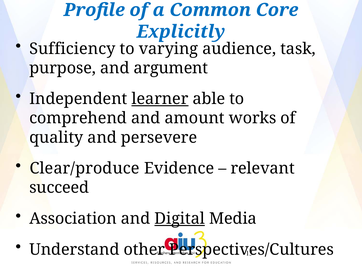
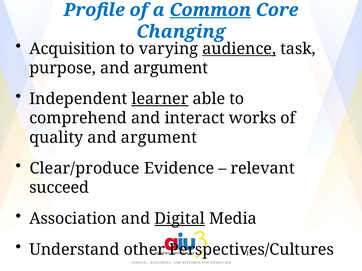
Common underline: none -> present
Explicitly: Explicitly -> Changing
Sufficiency: Sufficiency -> Acquisition
audience underline: none -> present
amount: amount -> interact
quality and persevere: persevere -> argument
